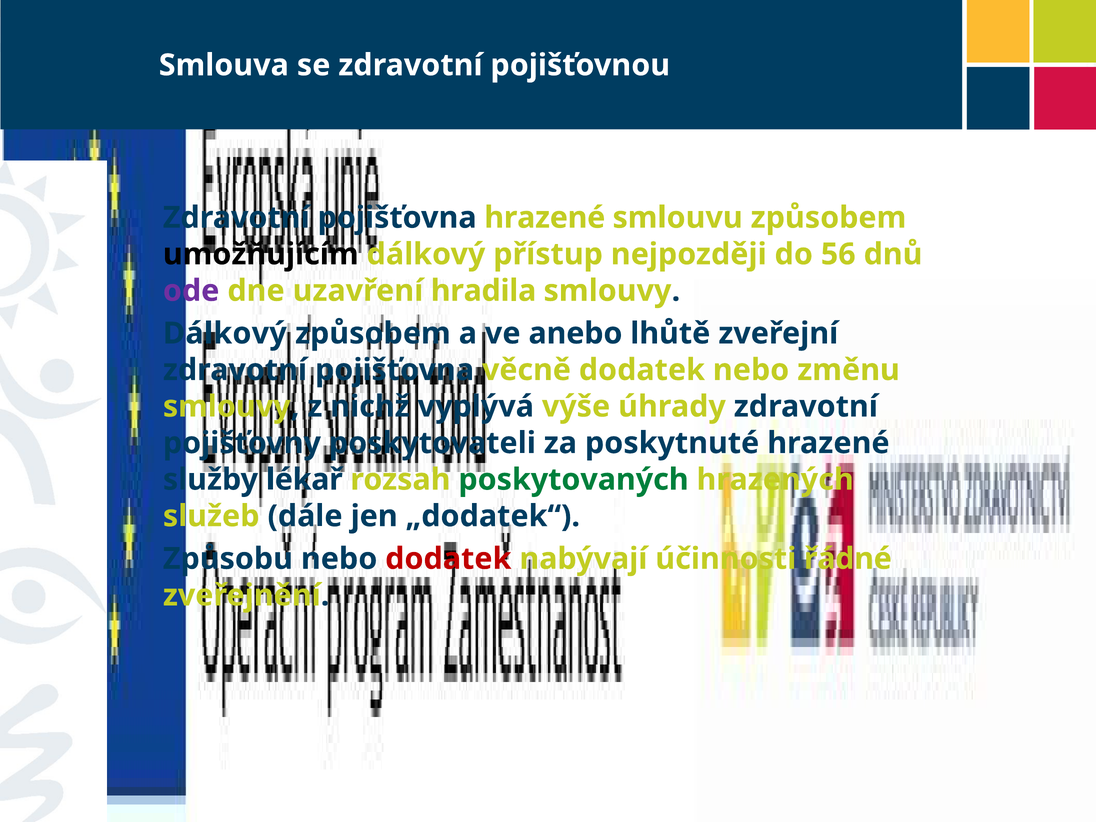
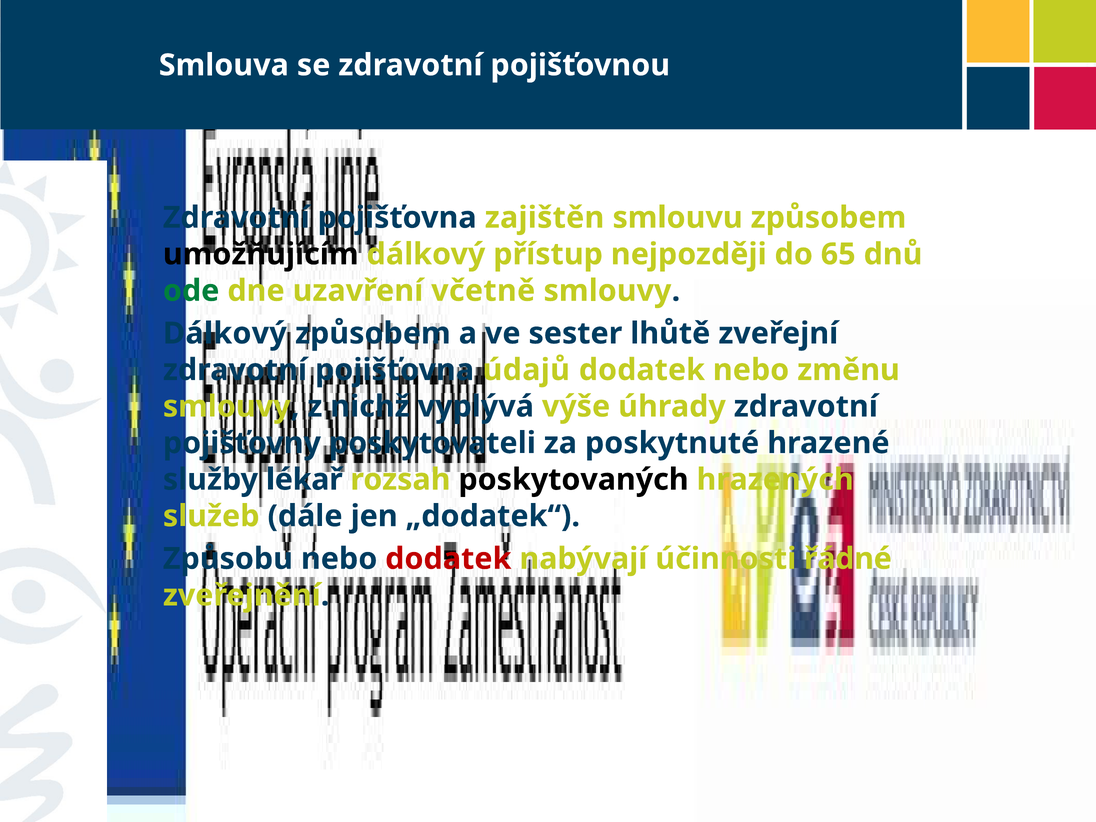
pojišťovna hrazené: hrazené -> zajištěn
56: 56 -> 65
ode colour: purple -> green
hradila: hradila -> včetně
anebo: anebo -> sester
věcně: věcně -> údajů
poskytovaných colour: green -> black
